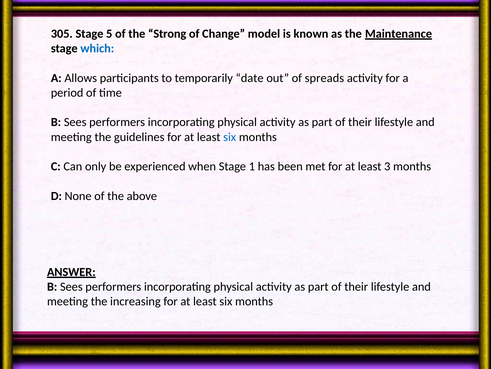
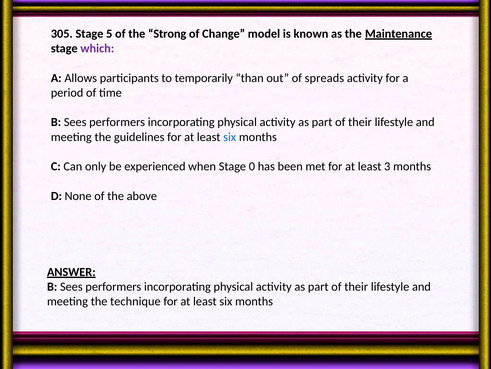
which colour: blue -> purple
date: date -> than
1: 1 -> 0
increasing: increasing -> technique
